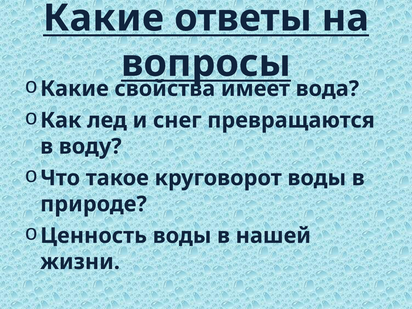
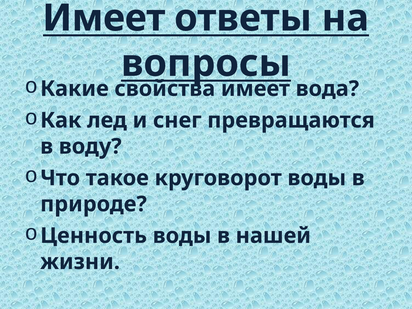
Какие at (103, 18): Какие -> Имеет
